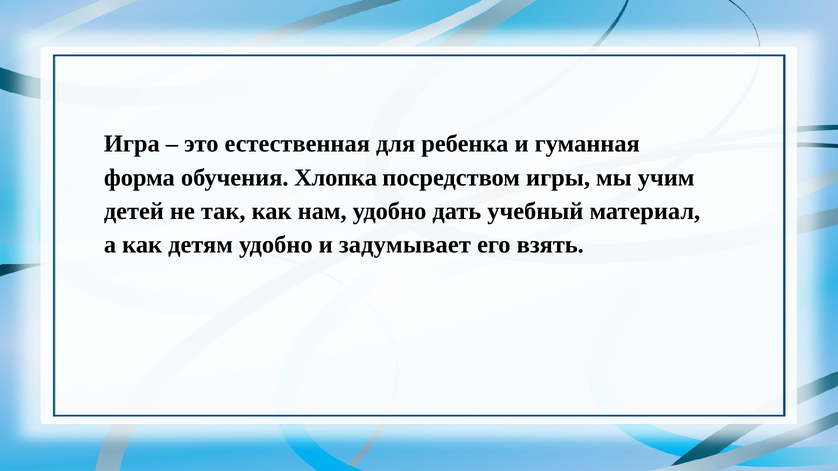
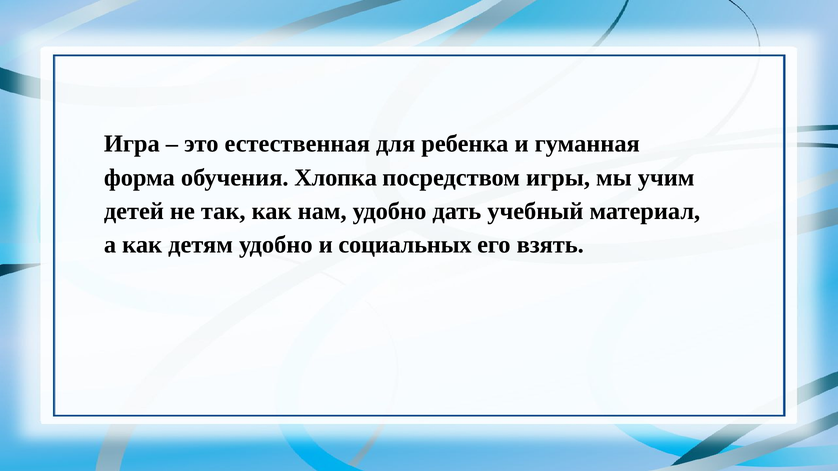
задумывает: задумывает -> социальных
